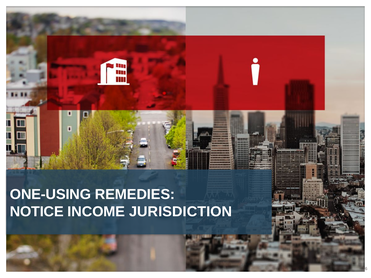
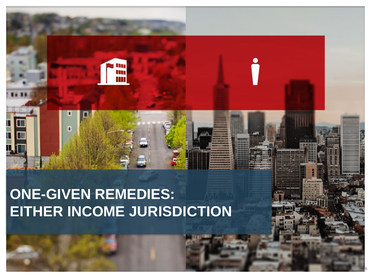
ONE-USING: ONE-USING -> ONE-GIVEN
NOTICE: NOTICE -> EITHER
